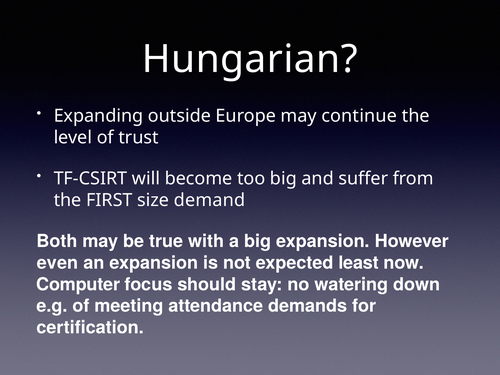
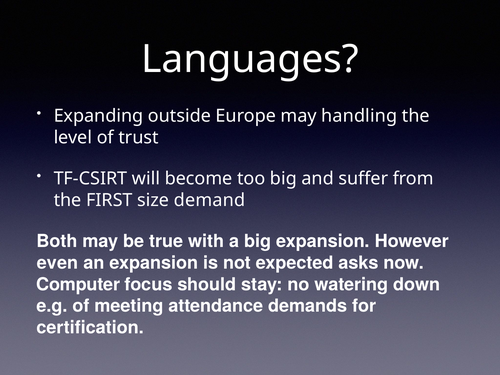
Hungarian: Hungarian -> Languages
continue: continue -> handling
least: least -> asks
